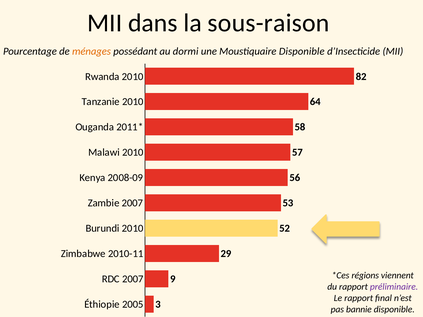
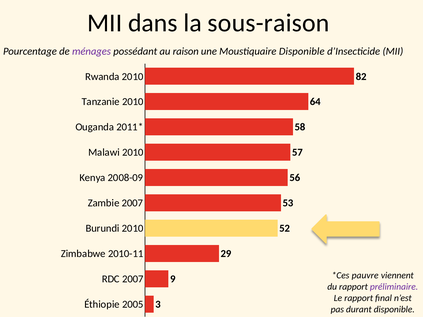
ménages colour: orange -> purple
dormi: dormi -> raison
régions: régions -> pauvre
bannie: bannie -> durant
